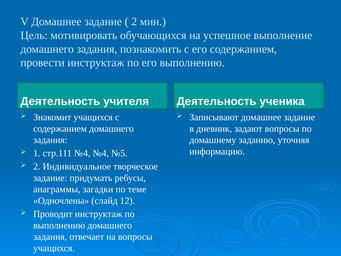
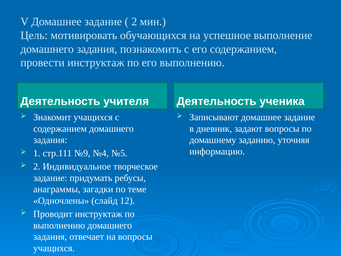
стр.111 №4: №4 -> №9
